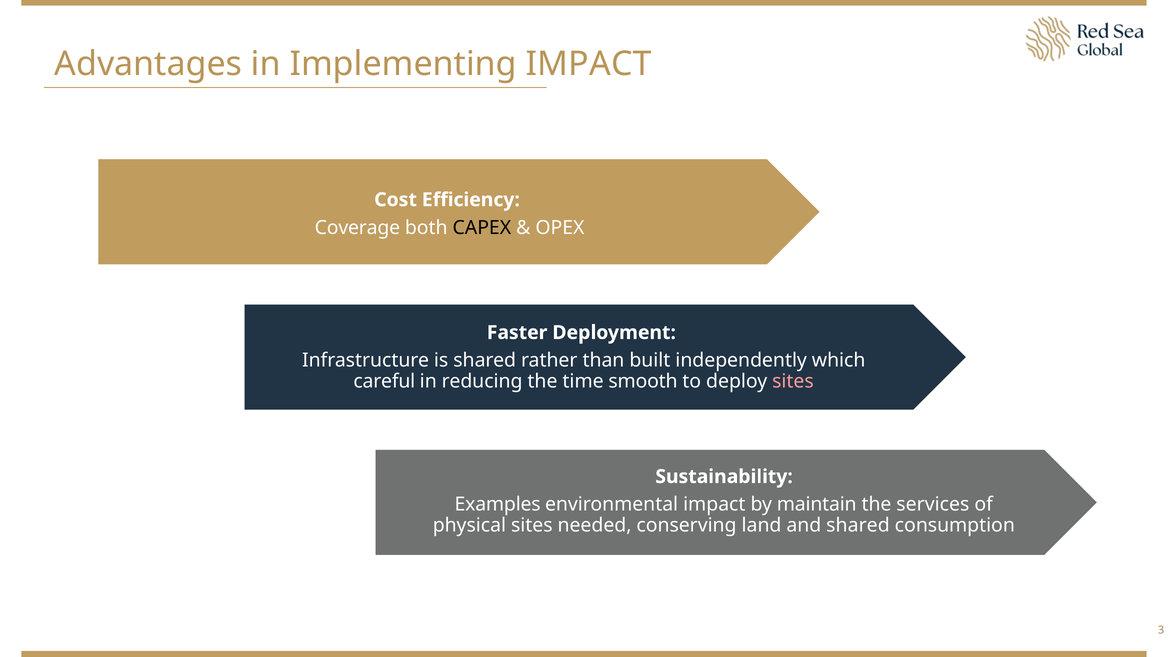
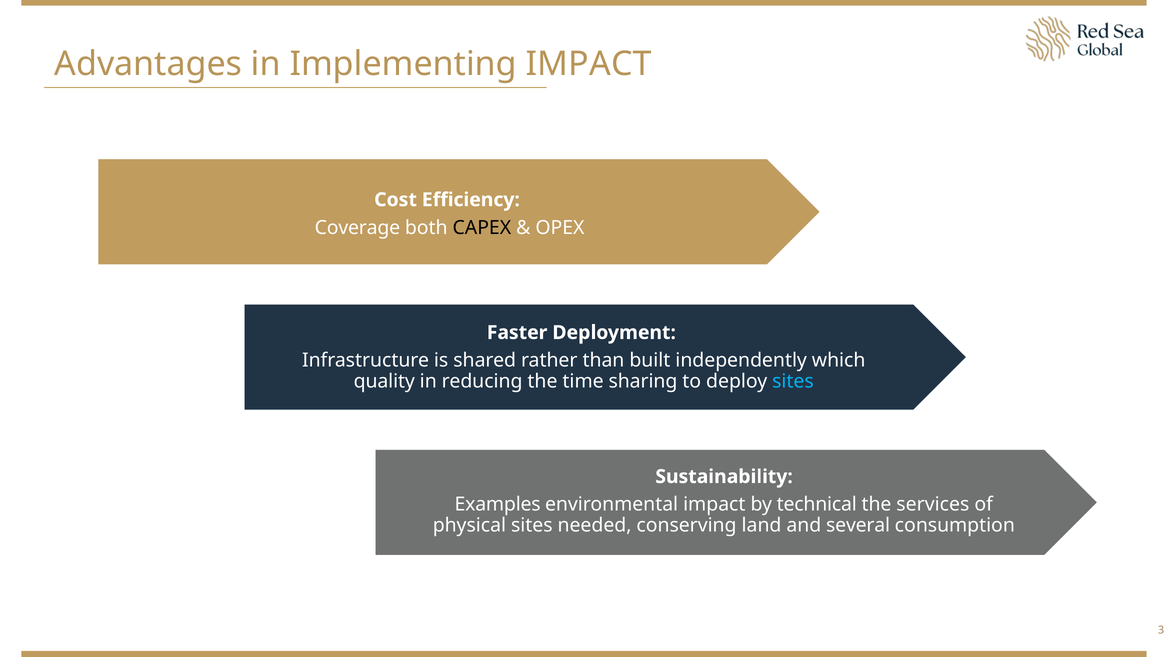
careful: careful -> quality
smooth: smooth -> sharing
sites at (793, 381) colour: pink -> light blue
maintain: maintain -> technical
and shared: shared -> several
